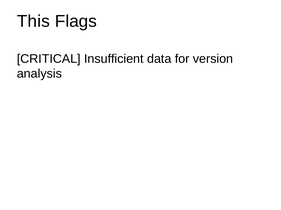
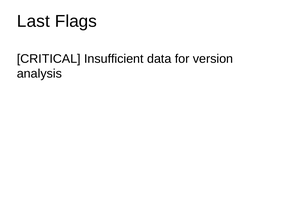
This: This -> Last
